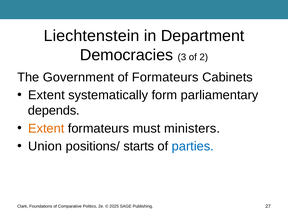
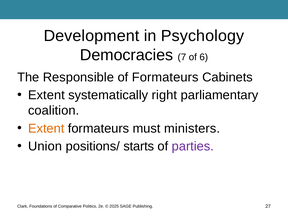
Liechtenstein: Liechtenstein -> Development
Department: Department -> Psychology
3: 3 -> 7
2: 2 -> 6
Government: Government -> Responsible
form: form -> right
depends: depends -> coalition
parties colour: blue -> purple
